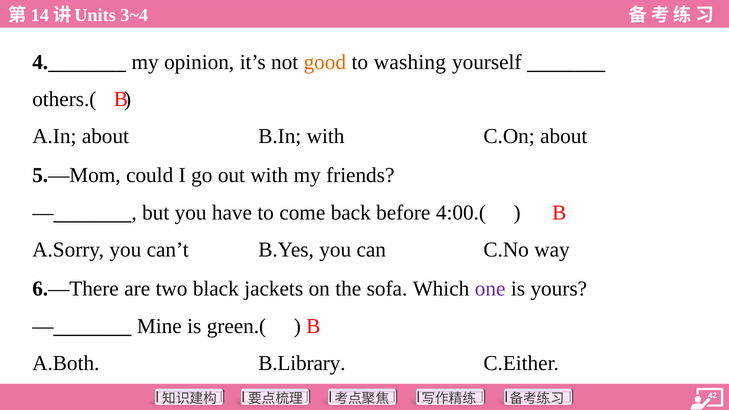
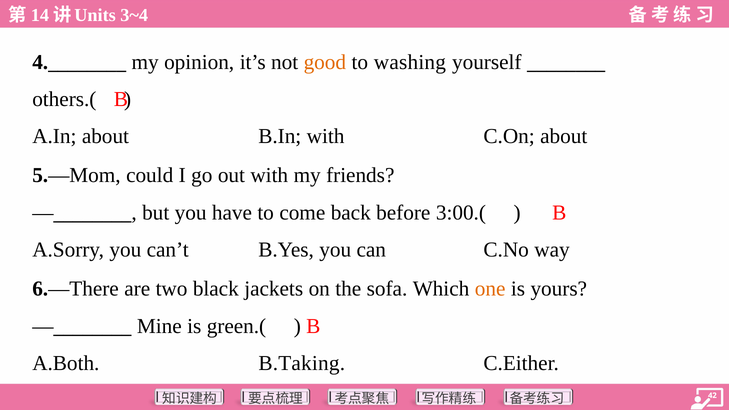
4:00.(: 4:00.( -> 3:00.(
one colour: purple -> orange
B.Library: B.Library -> B.Taking
